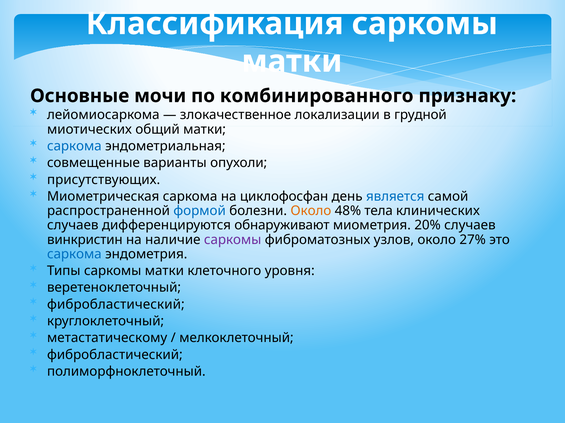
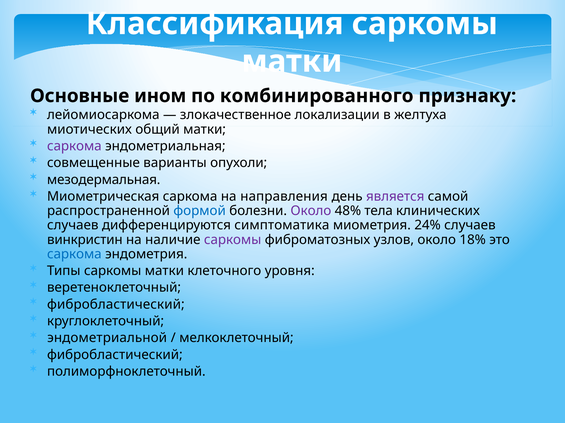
мочи: мочи -> ином
грудной: грудной -> желтуха
саркома at (74, 146) colour: blue -> purple
присутствующих: присутствующих -> мезодермальная
циклофосфан: циклофосфан -> направления
является colour: blue -> purple
Около at (311, 211) colour: orange -> purple
обнаруживают: обнаруживают -> симптоматика
20%: 20% -> 24%
27%: 27% -> 18%
метастатическому: метастатическому -> эндометриальной
